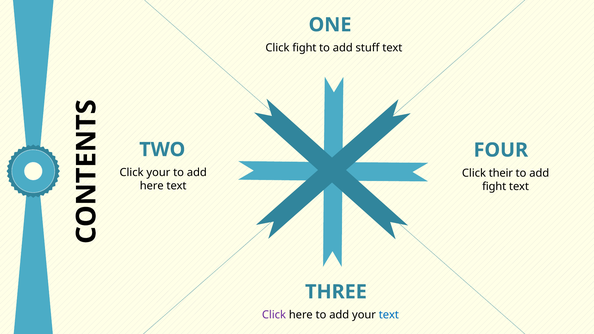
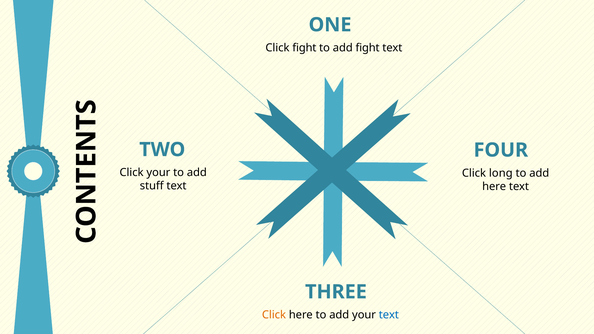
add stuff: stuff -> fight
their: their -> long
here at (152, 186): here -> stuff
fight at (494, 187): fight -> here
Click at (274, 315) colour: purple -> orange
